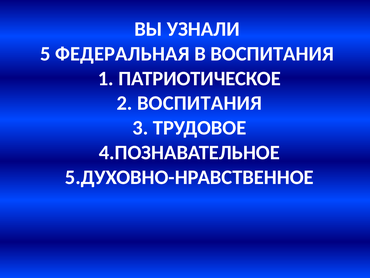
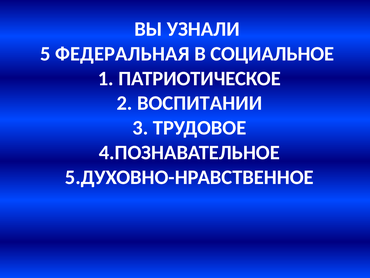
В ВОСПИТАНИЯ: ВОСПИТАНИЯ -> СОЦИАЛЬНОЕ
2 ВОСПИТАНИЯ: ВОСПИТАНИЯ -> ВОСПИТАНИИ
